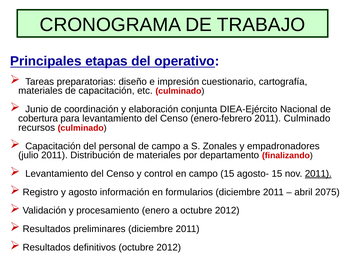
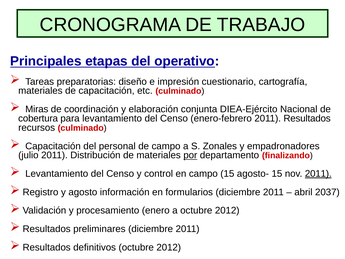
Junio: Junio -> Miras
2011 Culminado: Culminado -> Resultados
por underline: none -> present
2075: 2075 -> 2037
